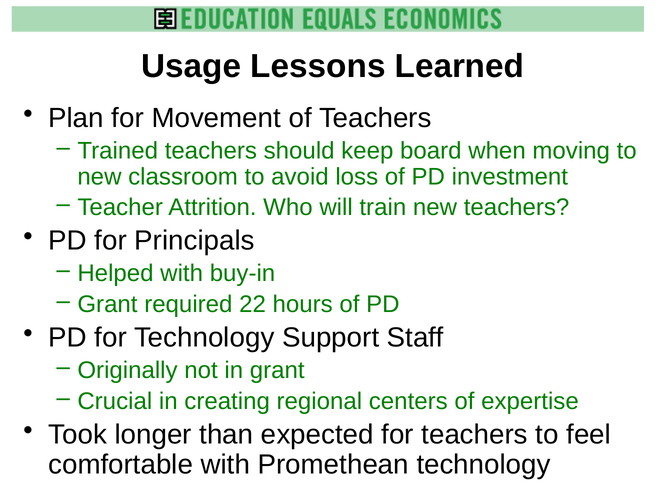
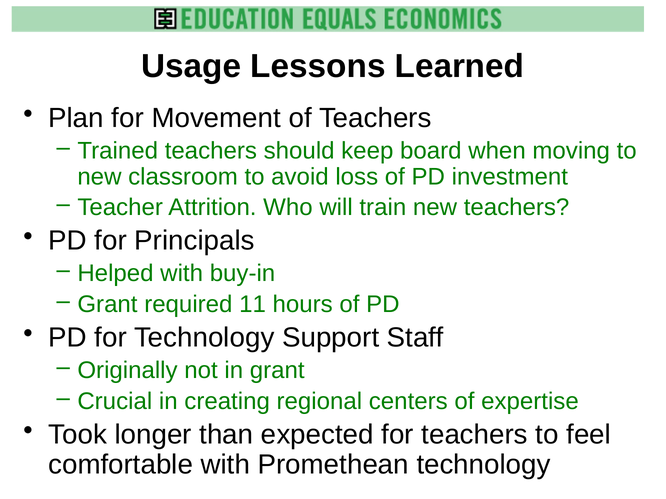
22: 22 -> 11
